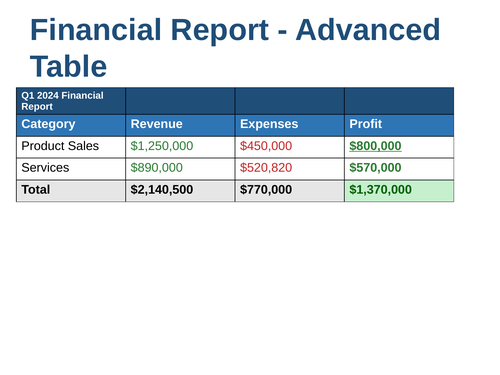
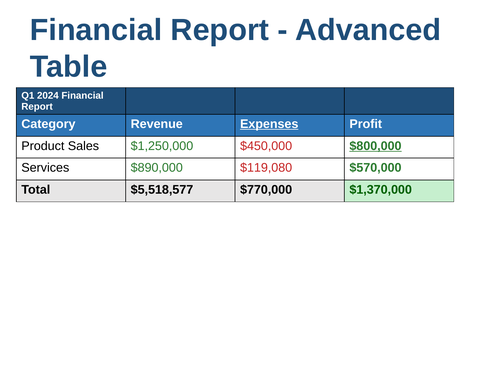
Expenses underline: none -> present
$520,820: $520,820 -> $119,080
$2,140,500: $2,140,500 -> $5,518,577
